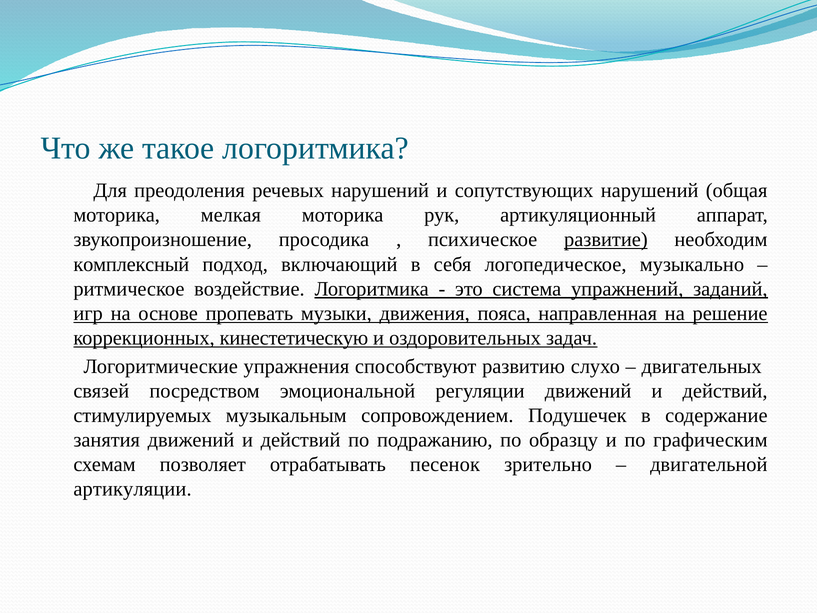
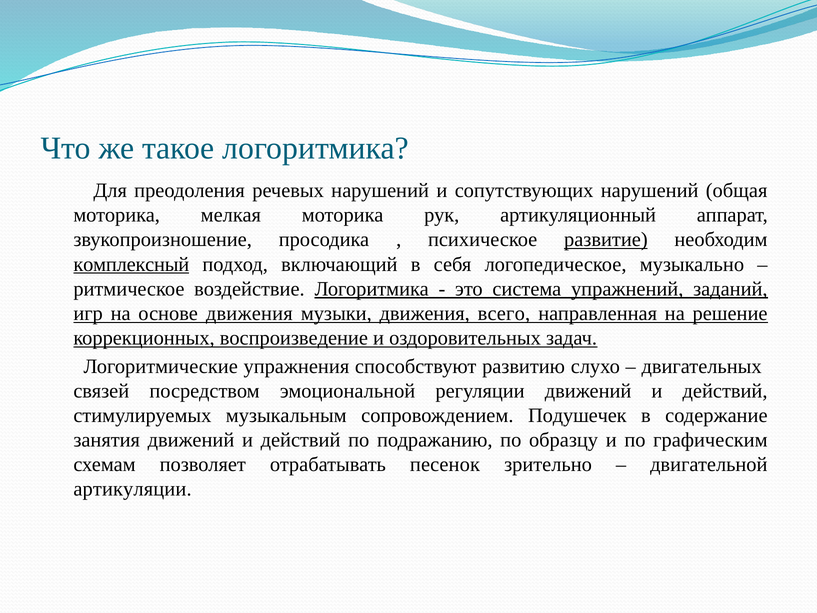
комплексный underline: none -> present
основе пропевать: пропевать -> движения
пояса: пояса -> всего
кинестетическую: кинестетическую -> воспроизведение
